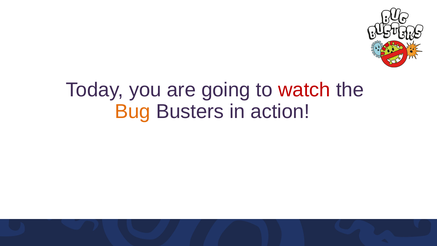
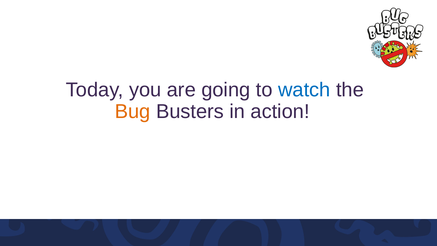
watch colour: red -> blue
